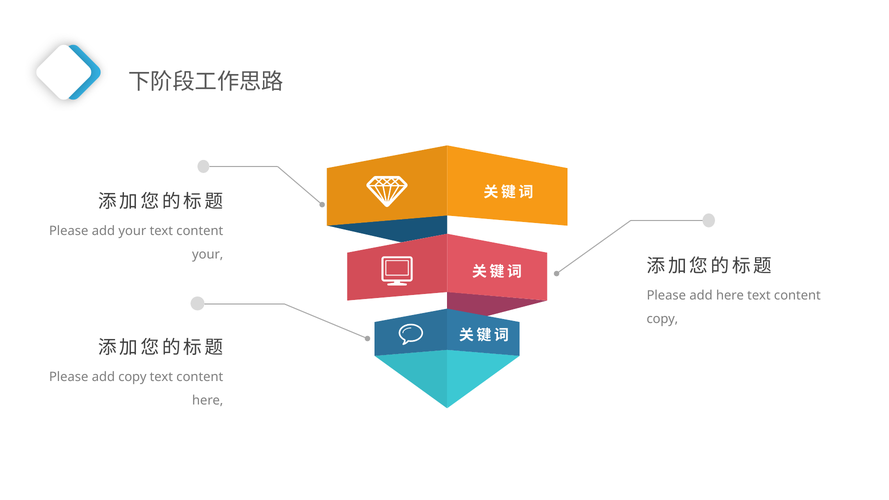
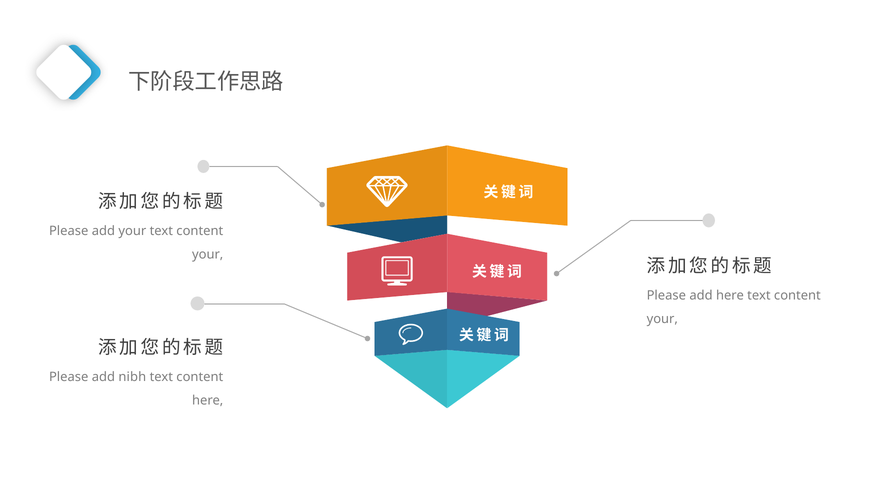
copy at (662, 319): copy -> your
add copy: copy -> nibh
